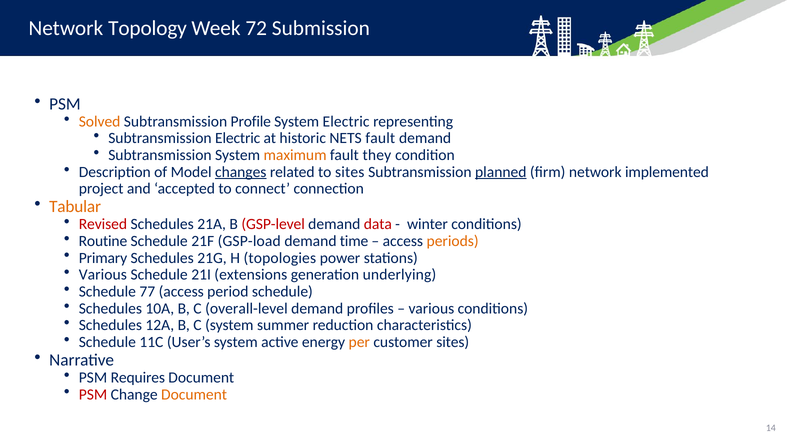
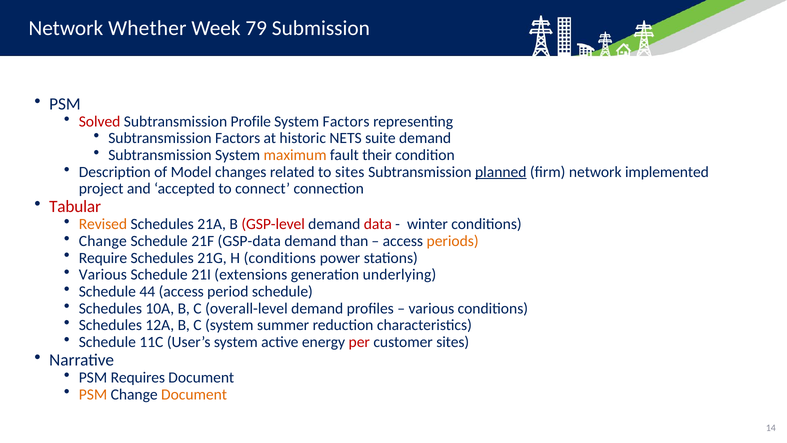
Topology: Topology -> Whether
72: 72 -> 79
Solved colour: orange -> red
System Electric: Electric -> Factors
Subtransmission Electric: Electric -> Factors
NETS fault: fault -> suite
they: they -> their
changes underline: present -> none
Tabular colour: orange -> red
Revised colour: red -> orange
Routine at (103, 241): Routine -> Change
GSP-load: GSP-load -> GSP-data
time: time -> than
Primary: Primary -> Require
H topologies: topologies -> conditions
77: 77 -> 44
per colour: orange -> red
PSM at (93, 394) colour: red -> orange
